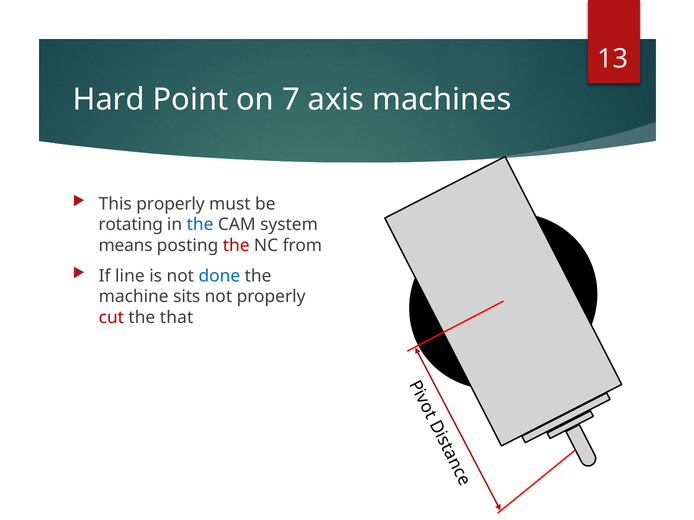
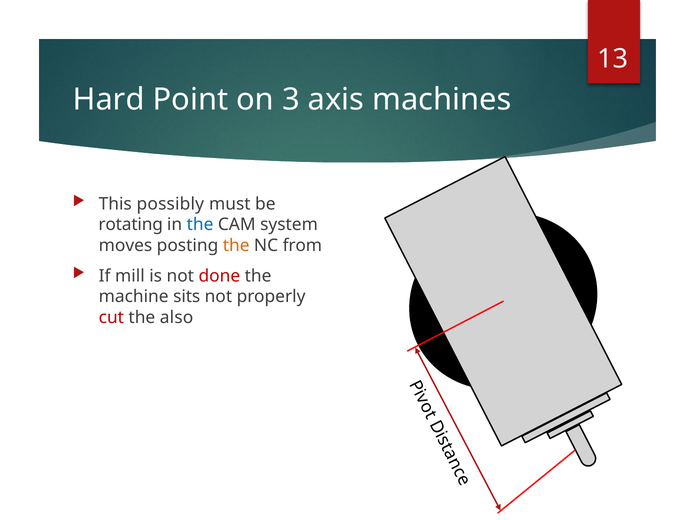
7: 7 -> 3
This properly: properly -> possibly
means: means -> moves
the at (236, 246) colour: red -> orange
line: line -> mill
done colour: blue -> red
that: that -> also
